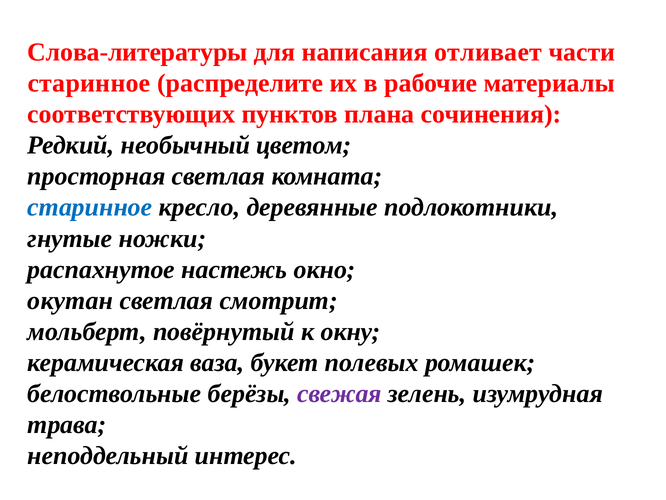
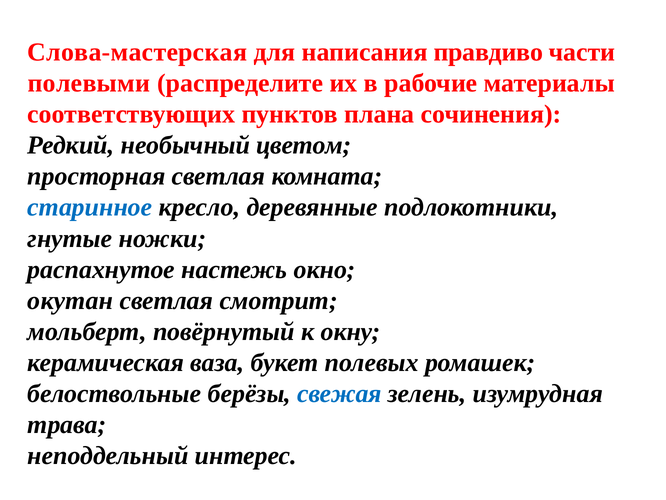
Слова-литературы: Слова-литературы -> Слова-мастерская
отливает: отливает -> правдиво
старинное at (89, 83): старинное -> полевыми
свежая colour: purple -> blue
